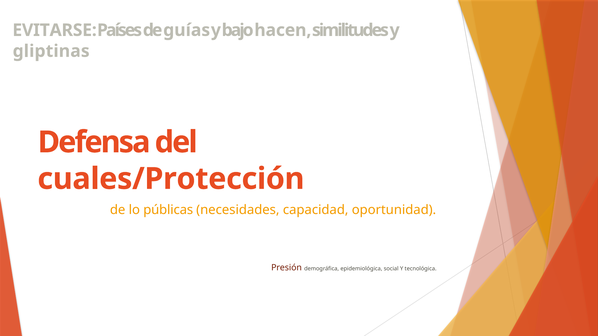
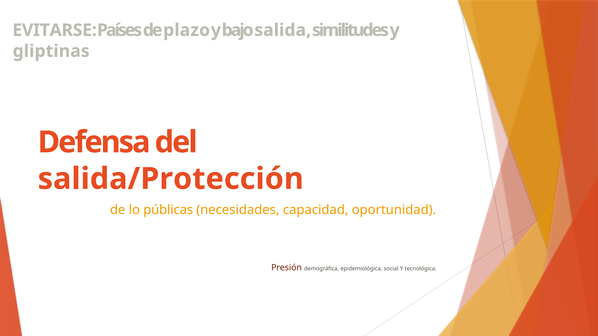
guías: guías -> plazo
hacen: hacen -> salida
cuales/Protección: cuales/Protección -> salida/Protección
